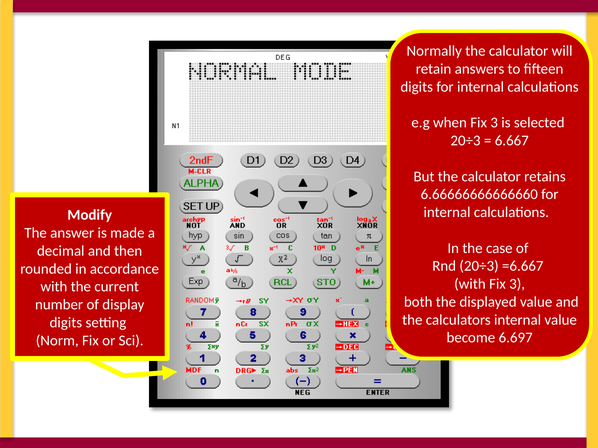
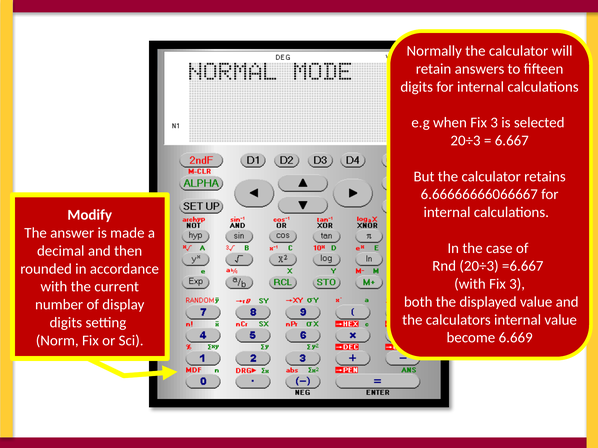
6.66666666666660: 6.66666666666660 -> 6.66666666066667
6.697: 6.697 -> 6.669
